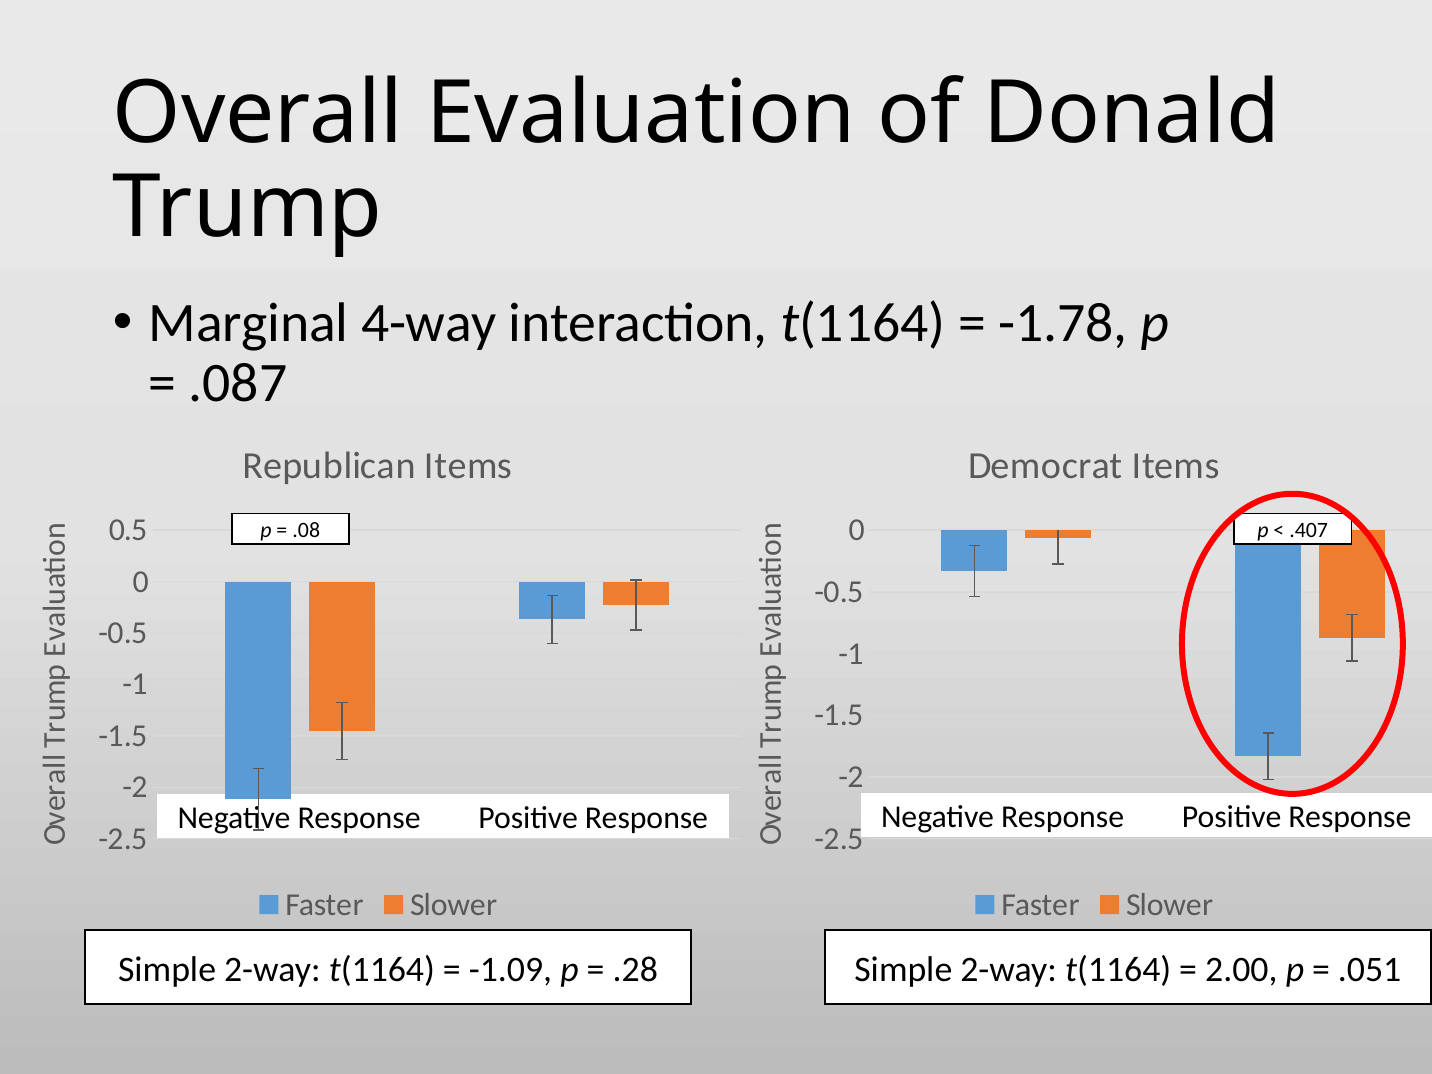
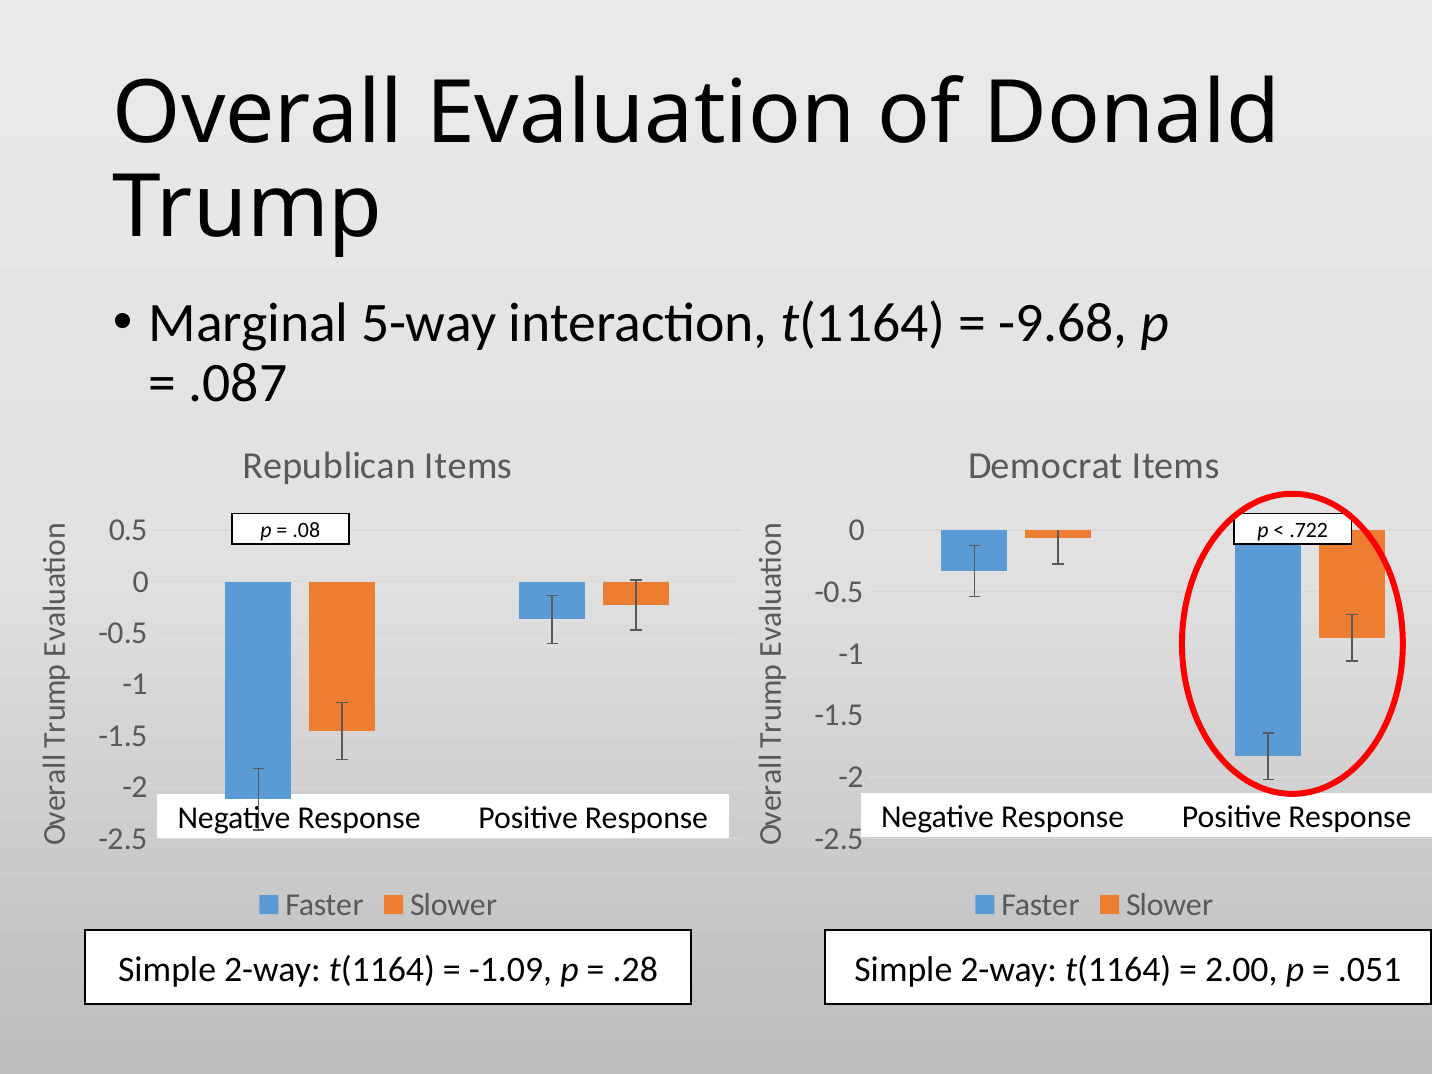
4-way: 4-way -> 5-way
-1.78: -1.78 -> -9.68
.407: .407 -> .722
